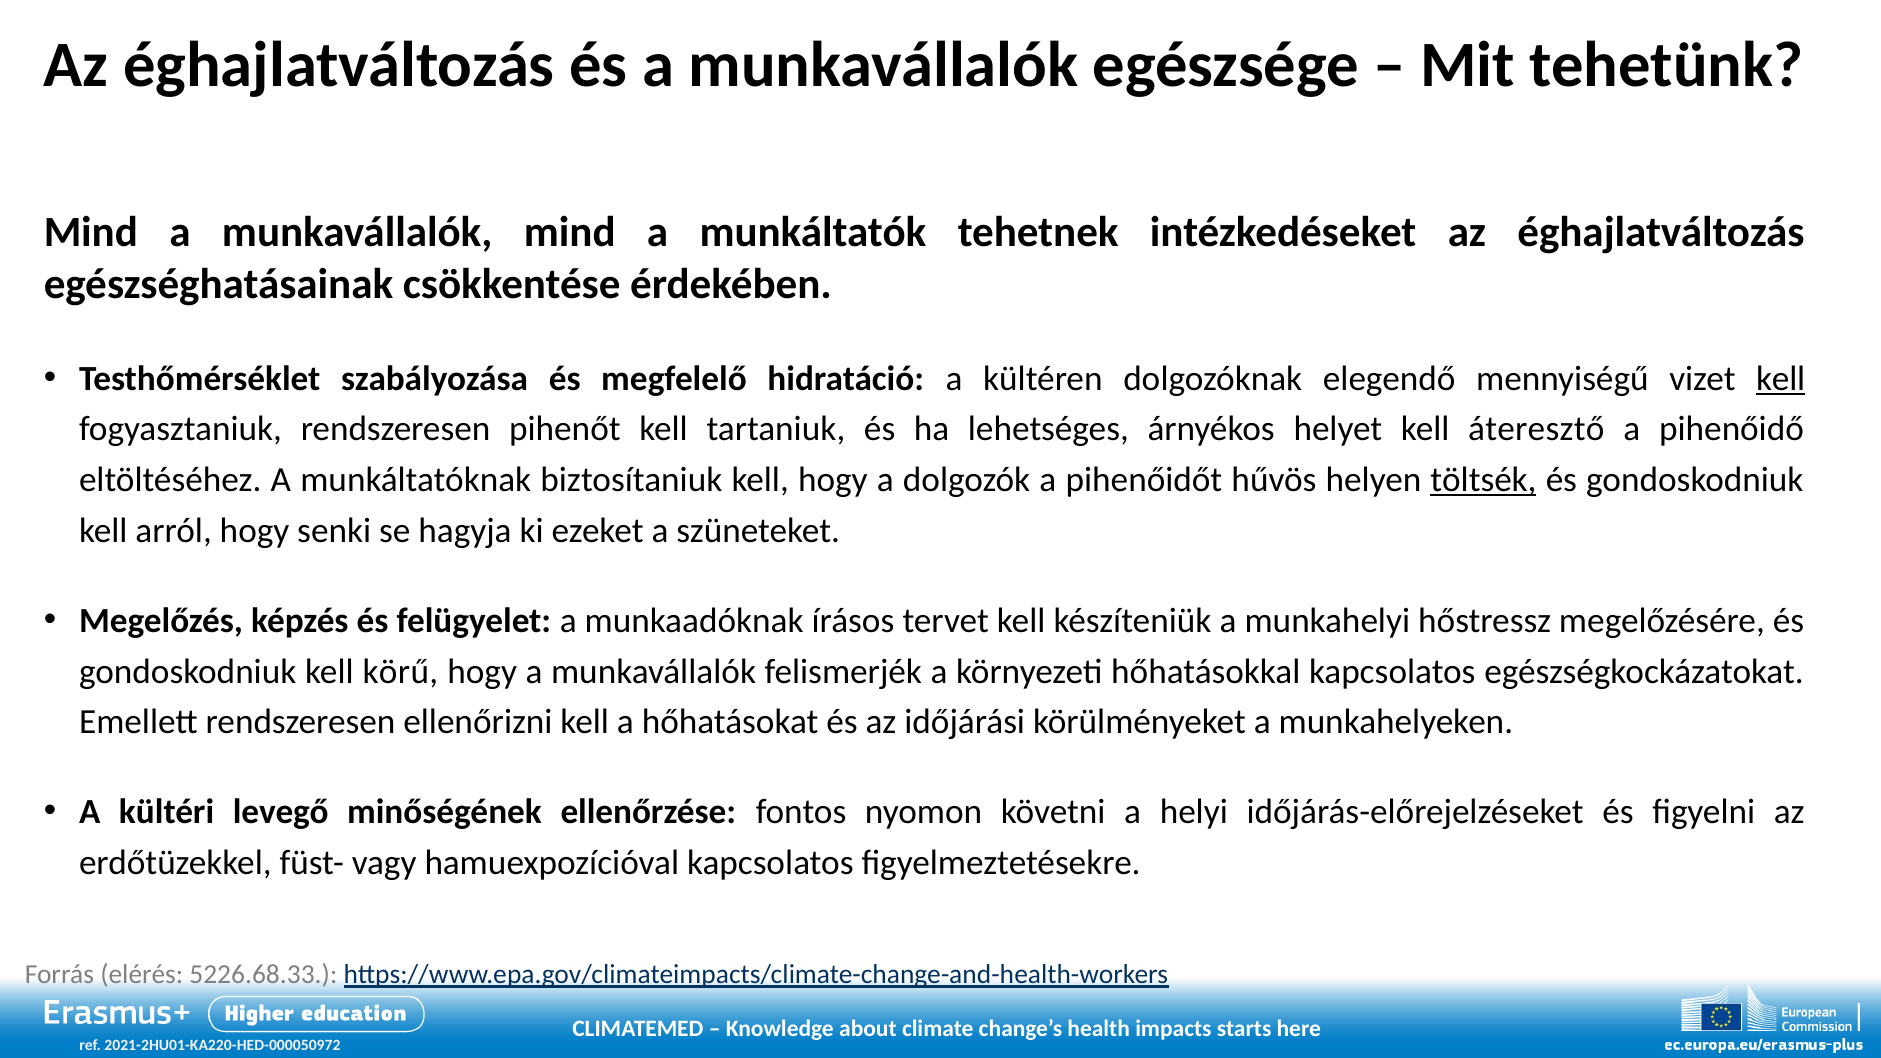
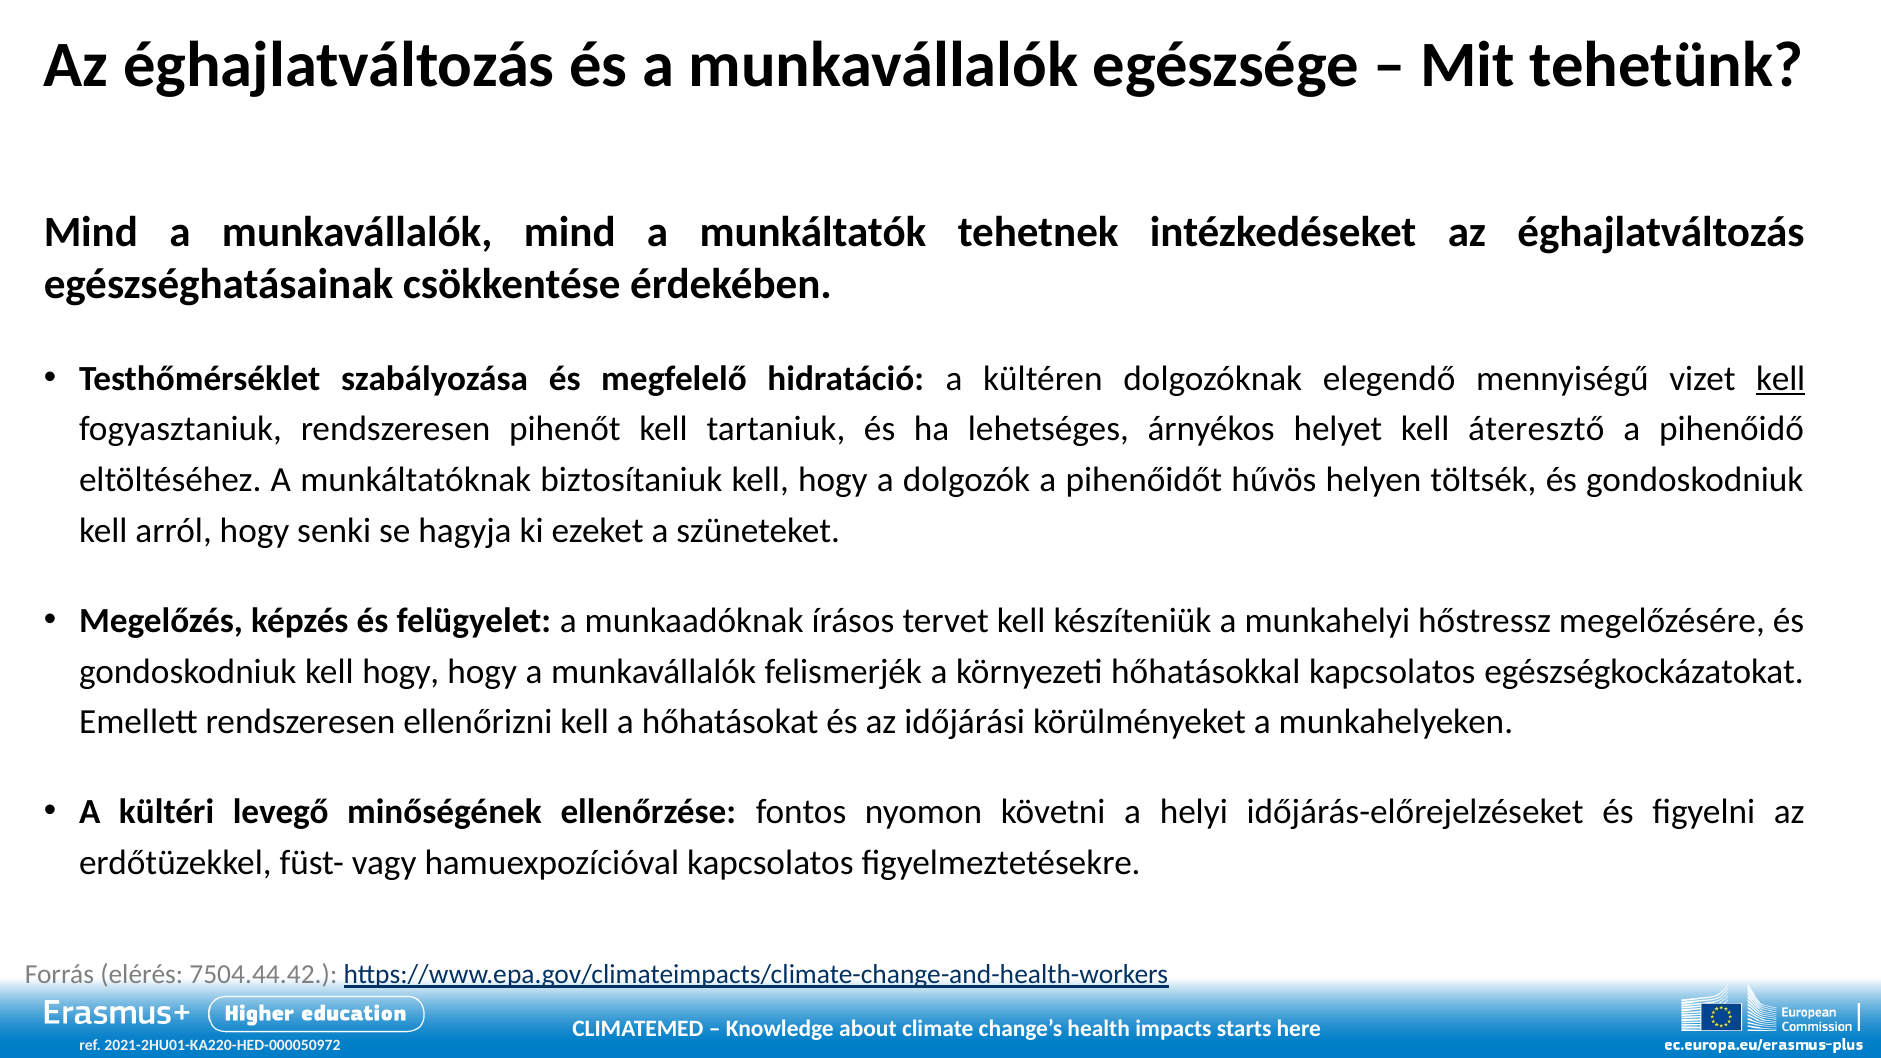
töltsék underline: present -> none
gondoskodniuk kell körű: körű -> hogy
5226.68.33: 5226.68.33 -> 7504.44.42
